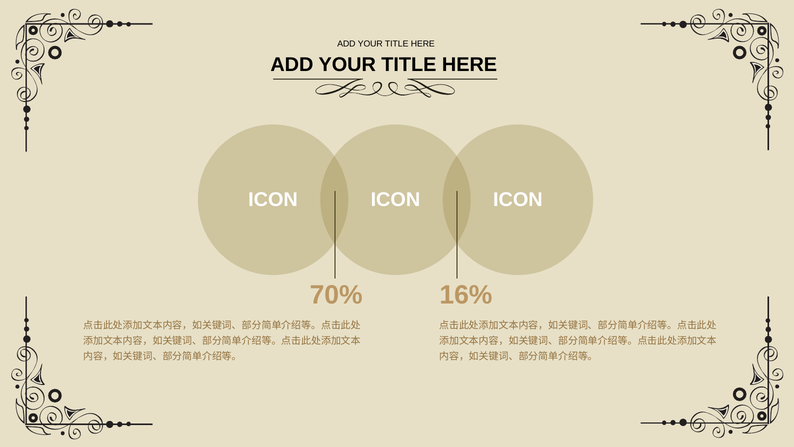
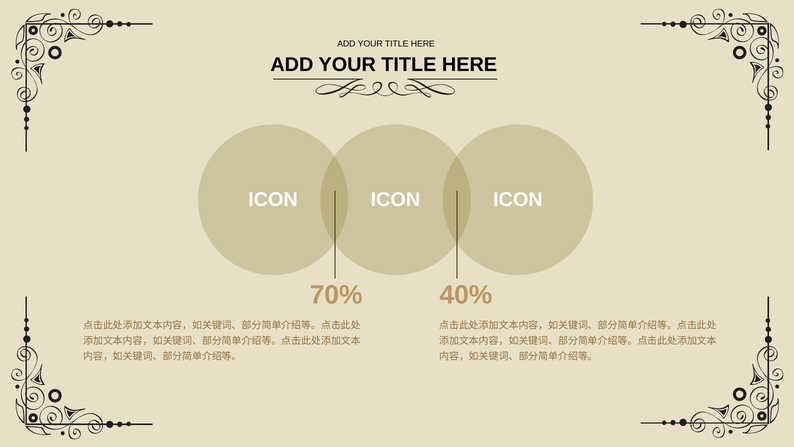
16%: 16% -> 40%
